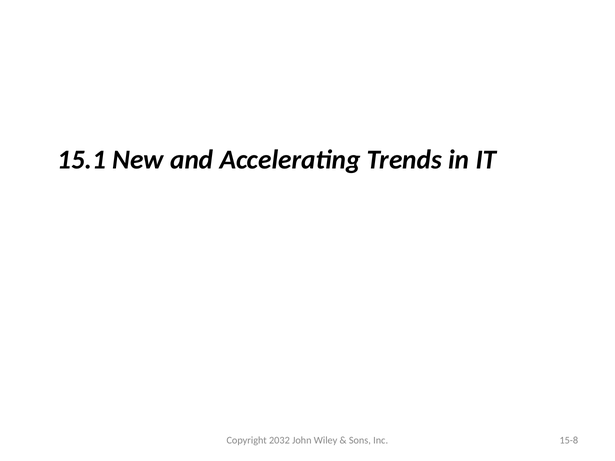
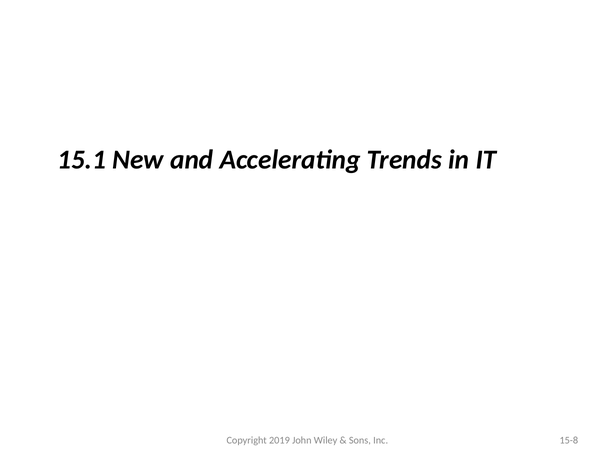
2032: 2032 -> 2019
